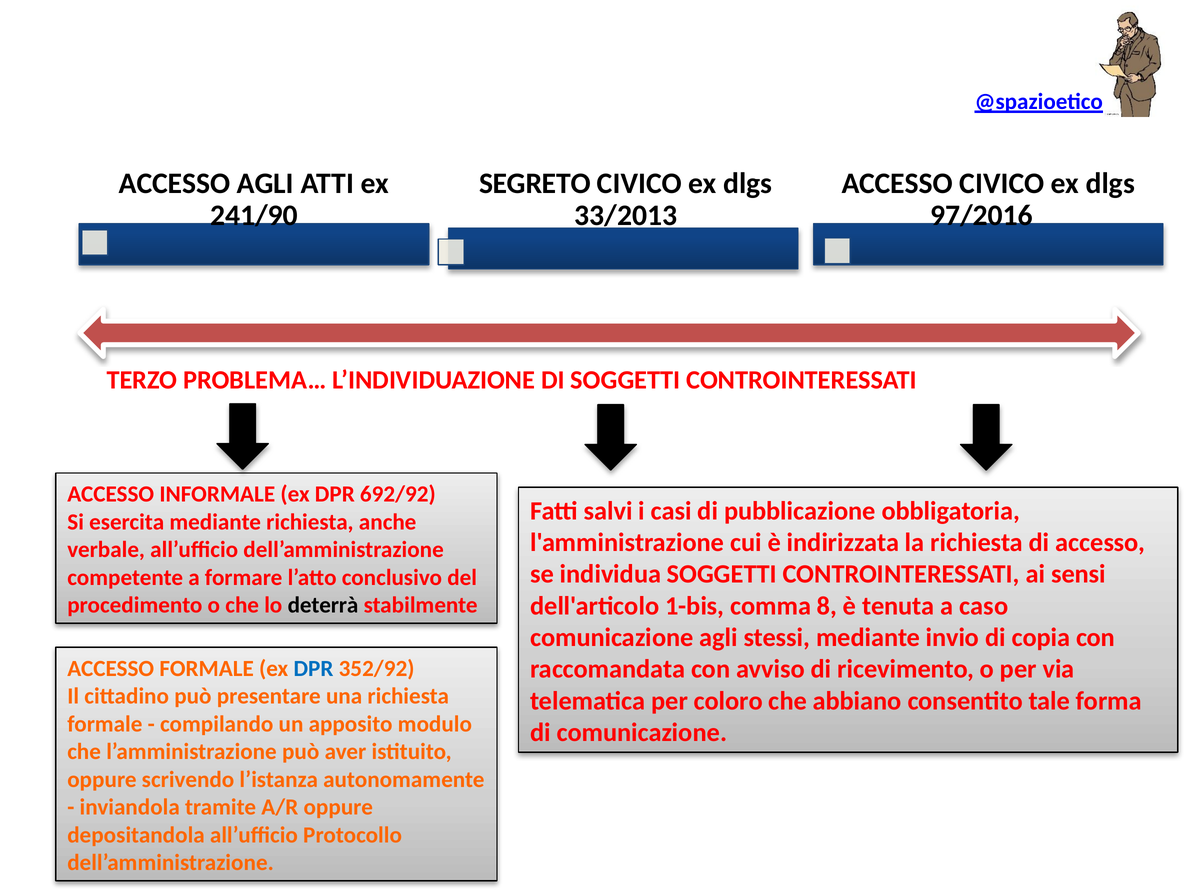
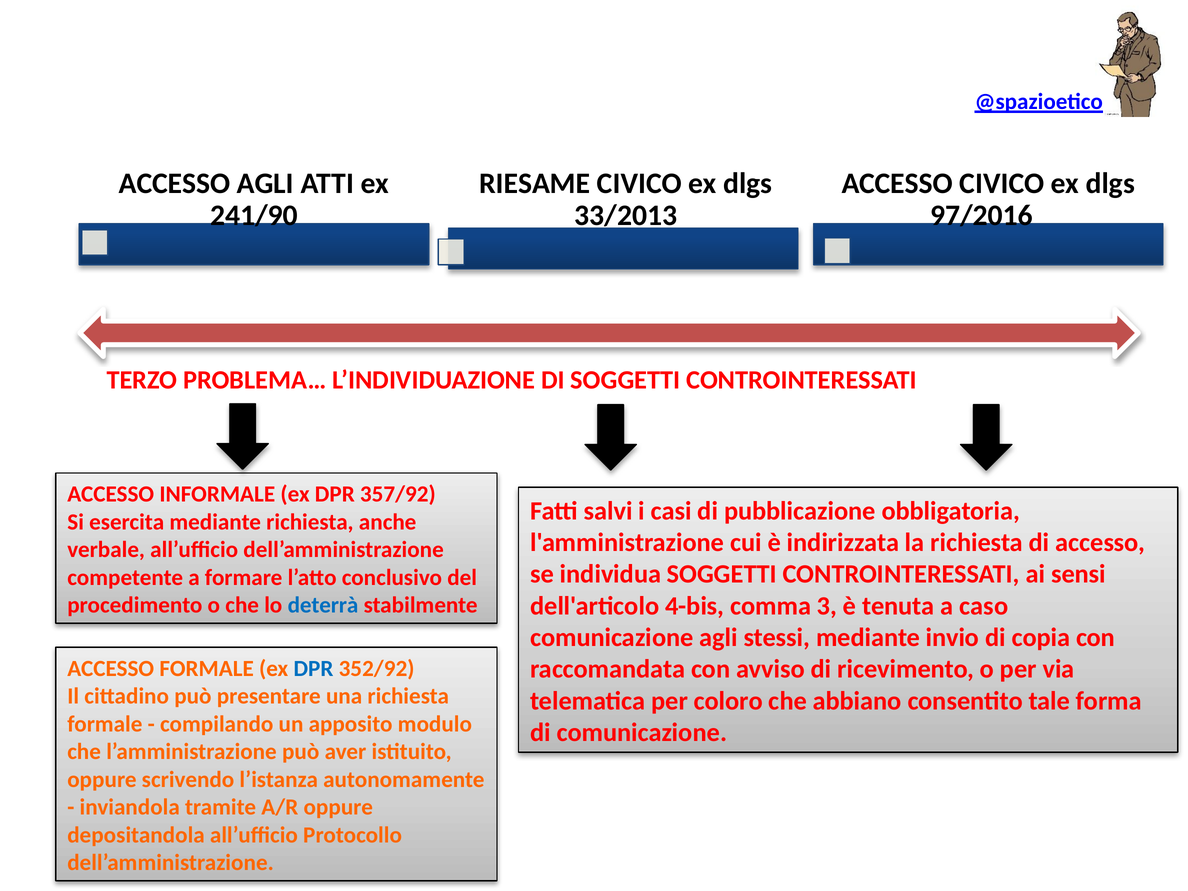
SEGRETO: SEGRETO -> RIESAME
692/92: 692/92 -> 357/92
1-bis: 1-bis -> 4-bis
8: 8 -> 3
deterrà colour: black -> blue
